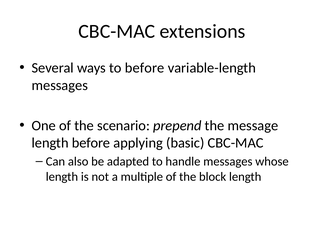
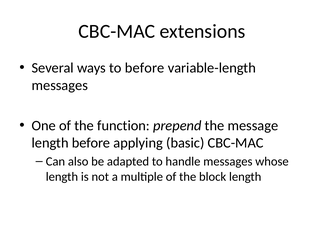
scenario: scenario -> function
